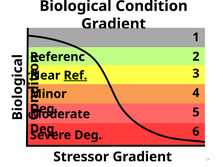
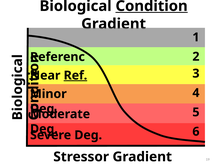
Condition underline: none -> present
